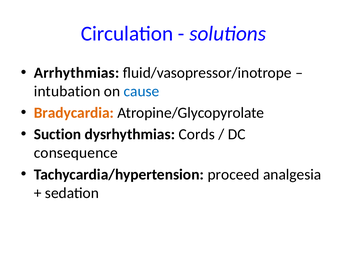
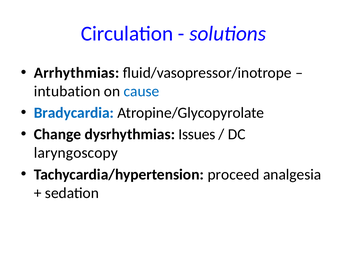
Bradycardia colour: orange -> blue
Suction: Suction -> Change
Cords: Cords -> Issues
consequence: consequence -> laryngoscopy
